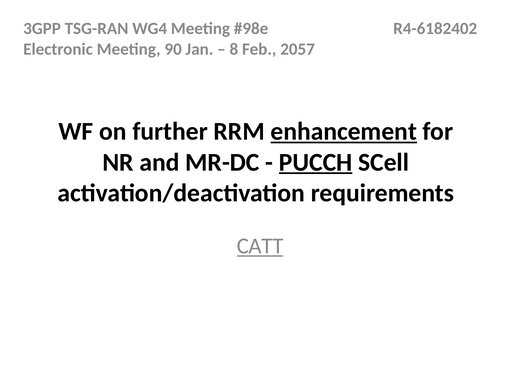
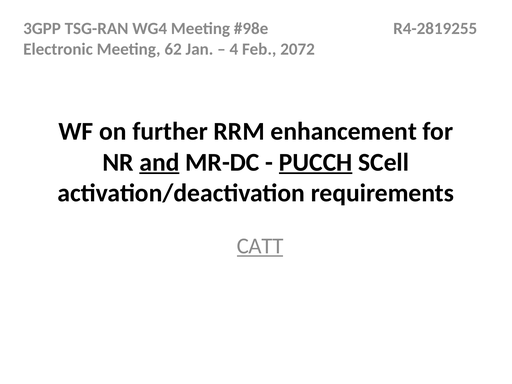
R4-6182402: R4-6182402 -> R4-2819255
90: 90 -> 62
8: 8 -> 4
2057: 2057 -> 2072
enhancement underline: present -> none
and underline: none -> present
